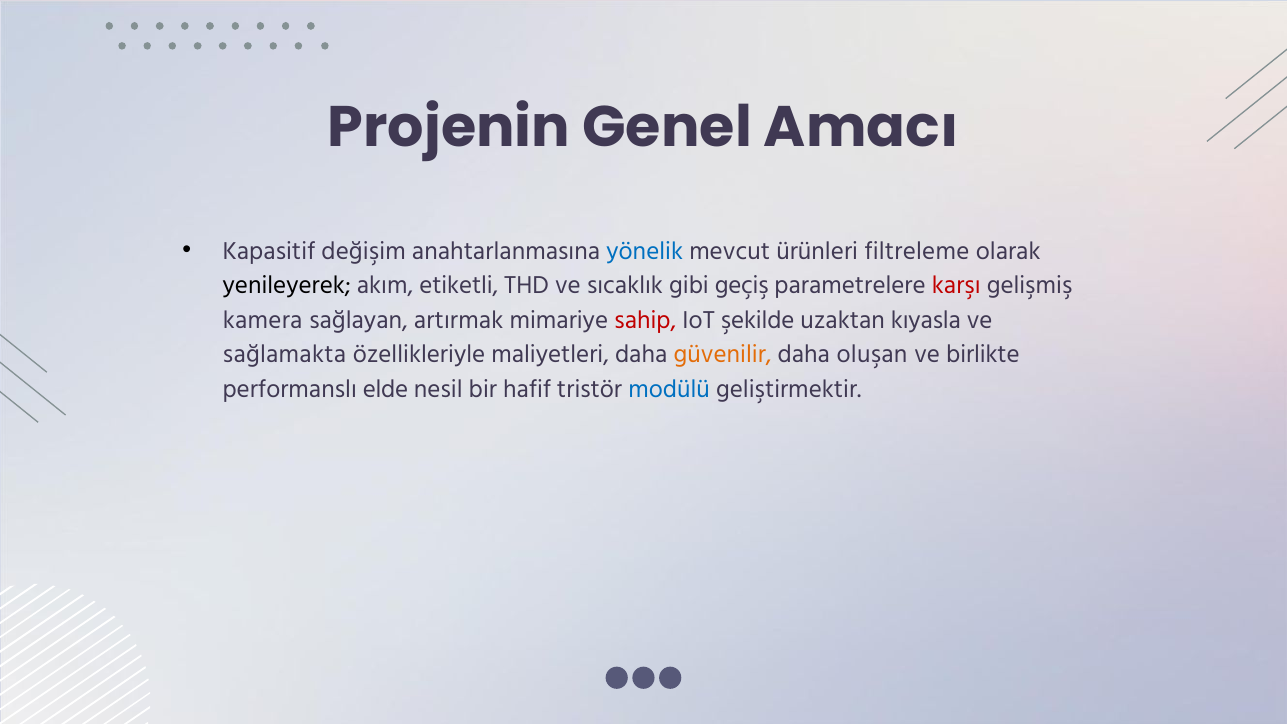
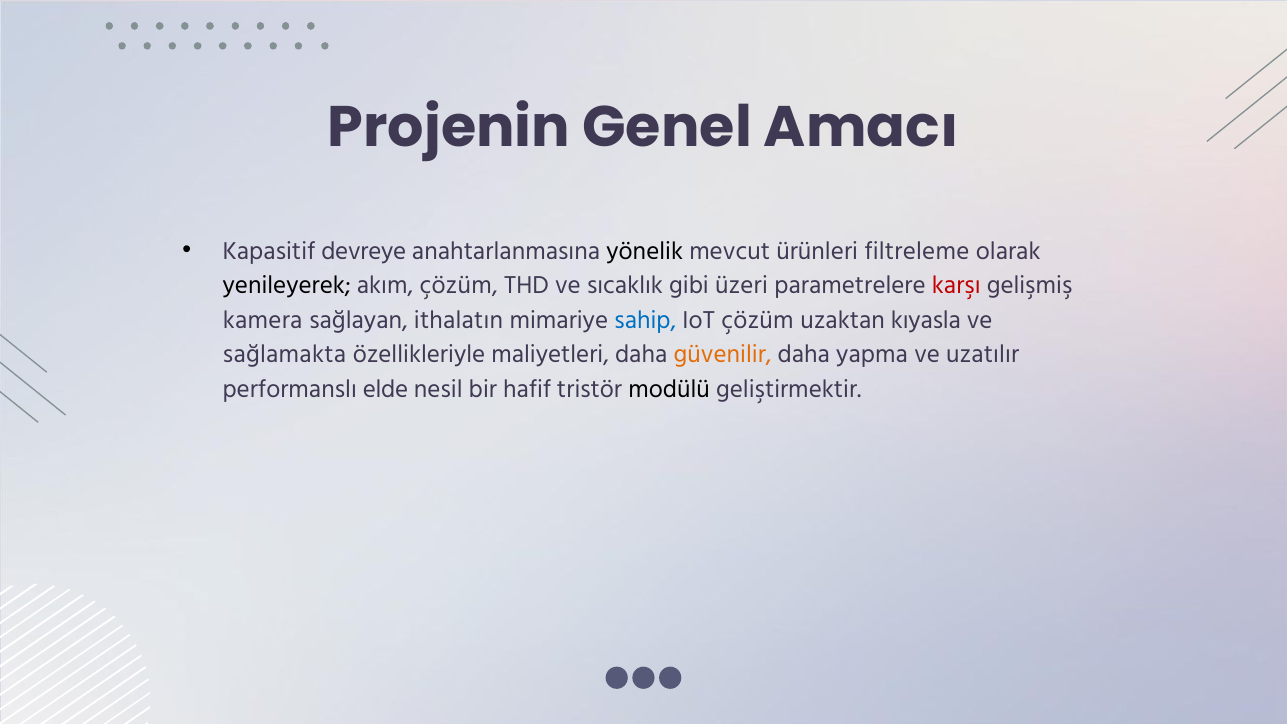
değişim: değişim -> devreye
yönelik colour: blue -> black
akım etiketli: etiketli -> çözüm
geçiş: geçiş -> üzeri
artırmak: artırmak -> ithalatın
sahip colour: red -> blue
IoT şekilde: şekilde -> çözüm
oluşan: oluşan -> yapma
birlikte: birlikte -> uzatılır
modülü colour: blue -> black
